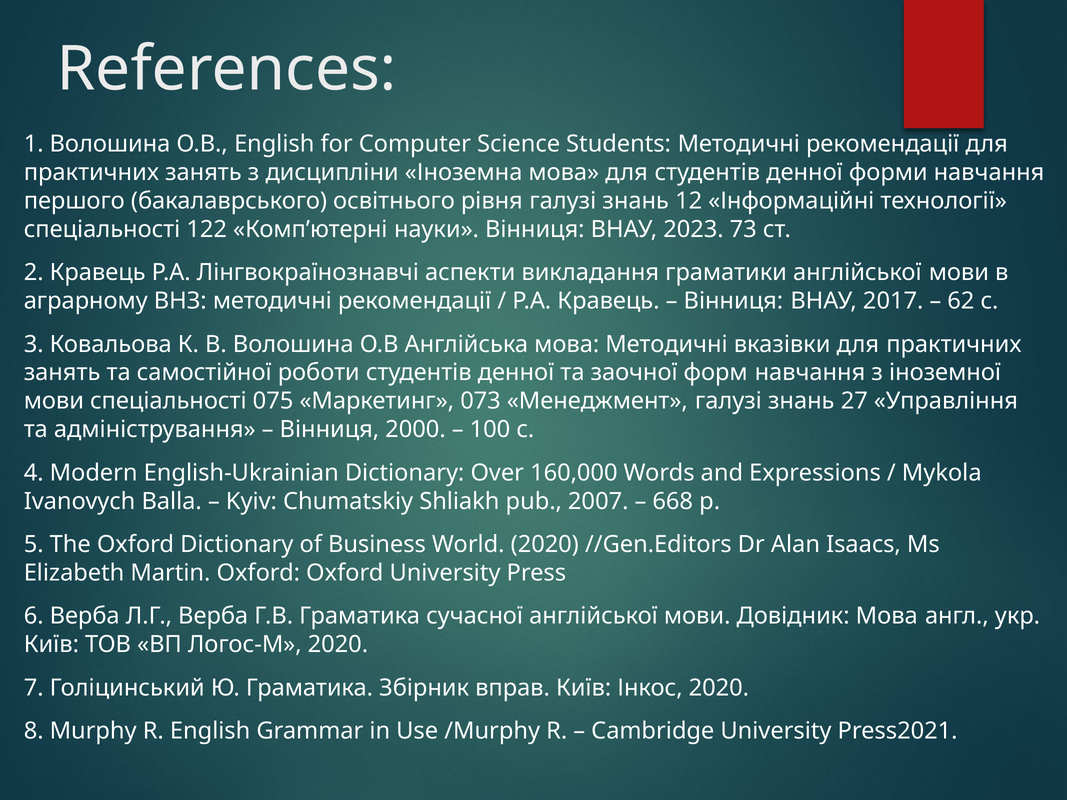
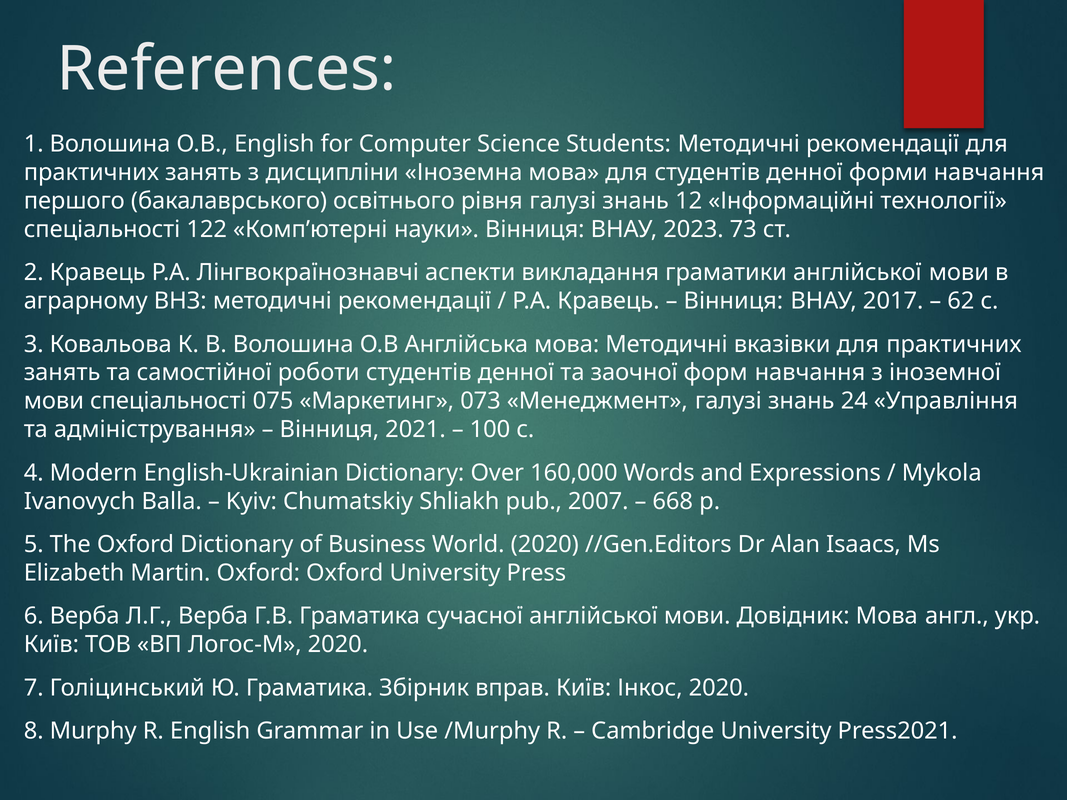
27: 27 -> 24
2000: 2000 -> 2021
